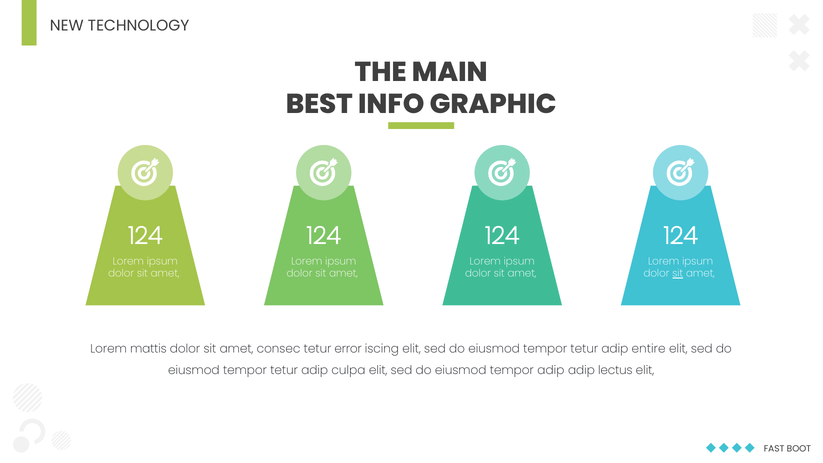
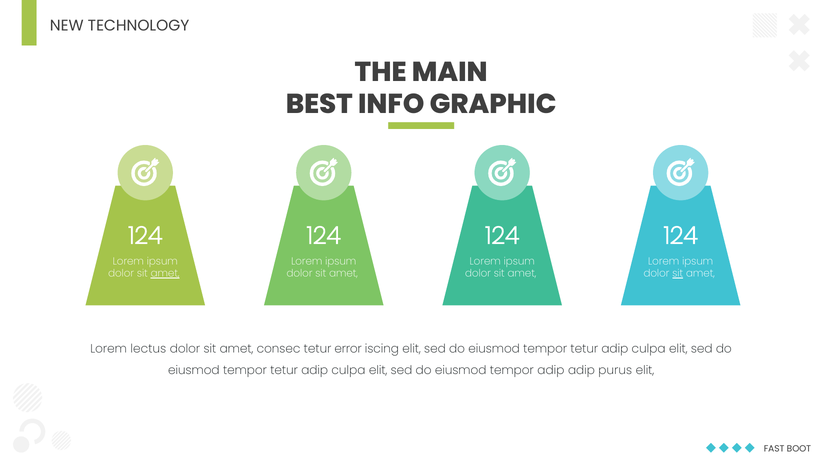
amet at (165, 274) underline: none -> present
mattis: mattis -> lectus
entire at (649, 349): entire -> culpa
lectus: lectus -> purus
